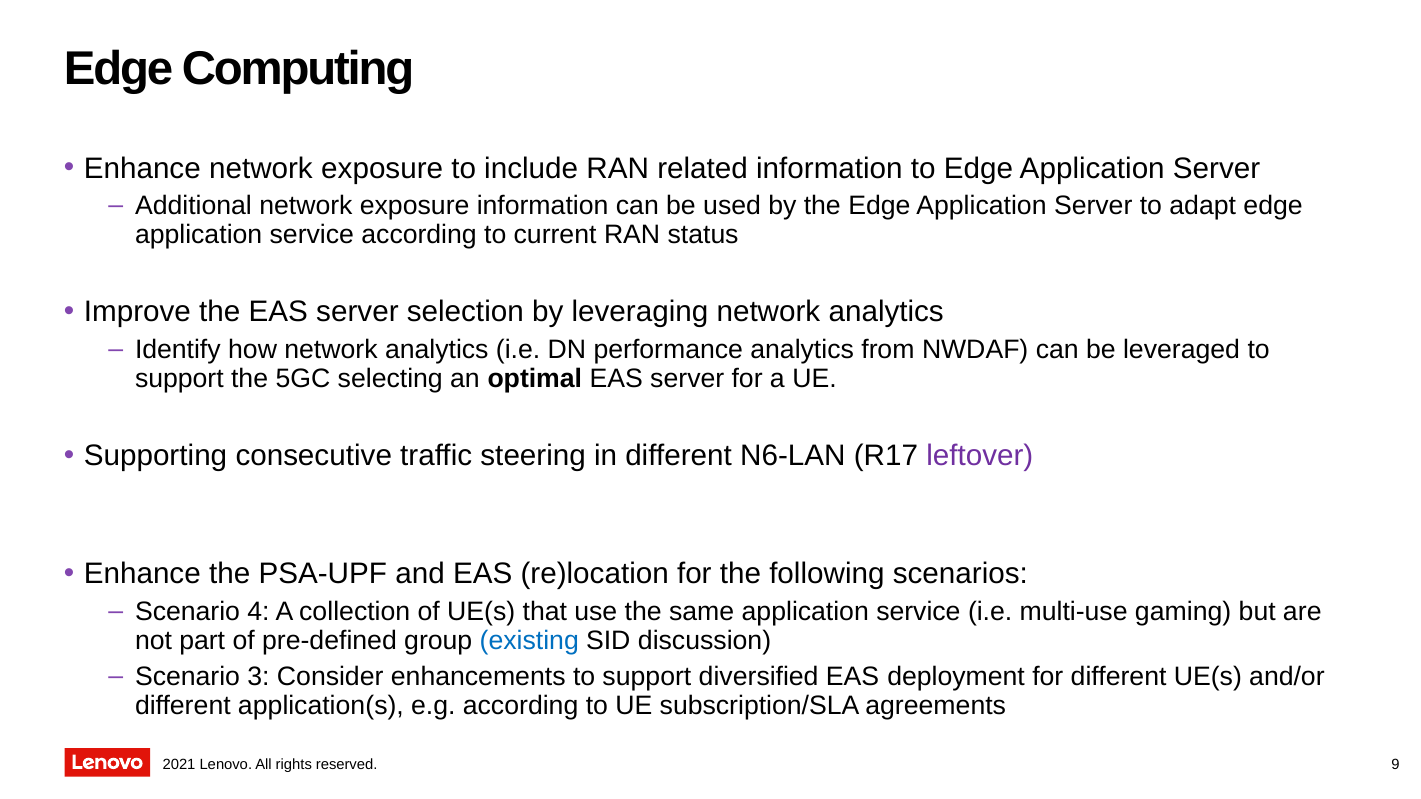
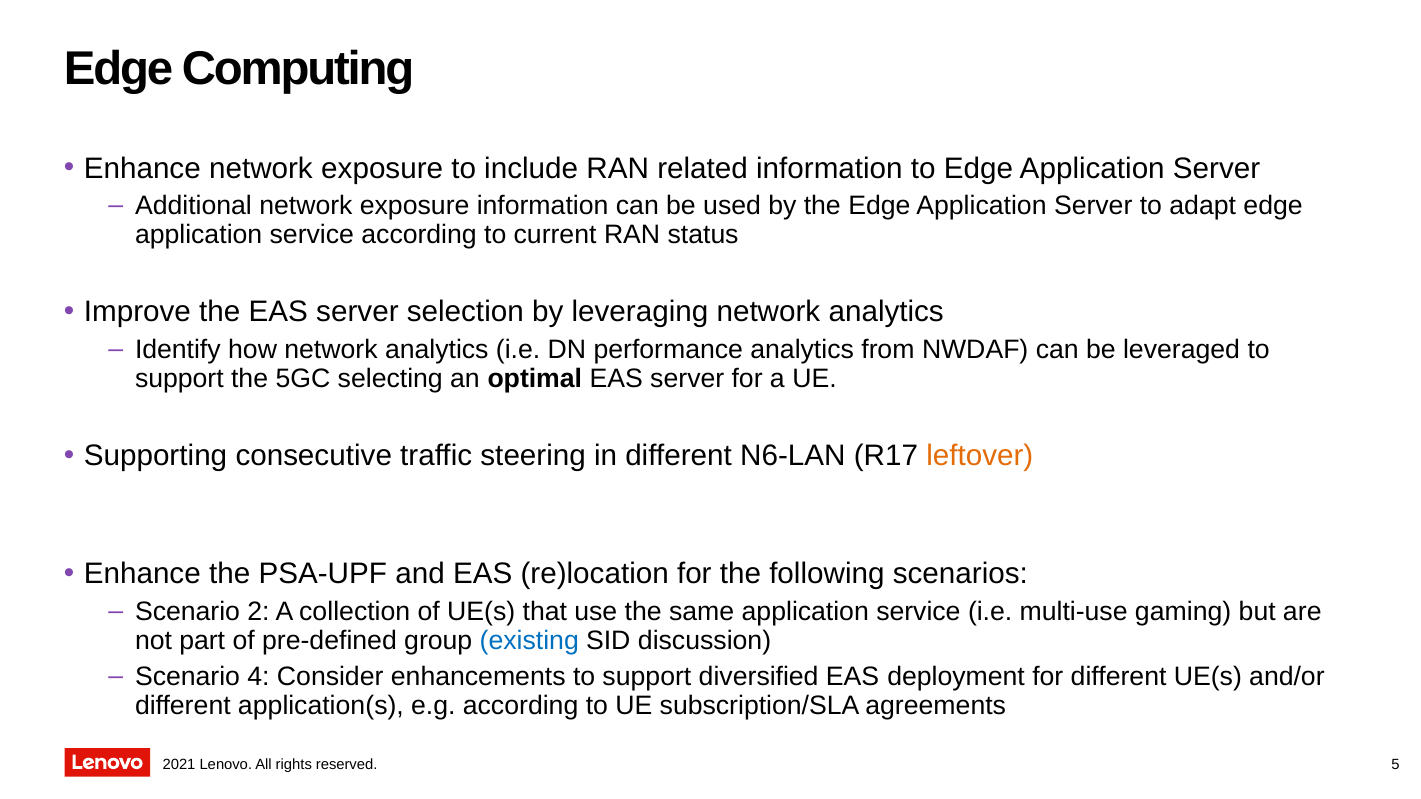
leftover colour: purple -> orange
4: 4 -> 2
3: 3 -> 4
9: 9 -> 5
